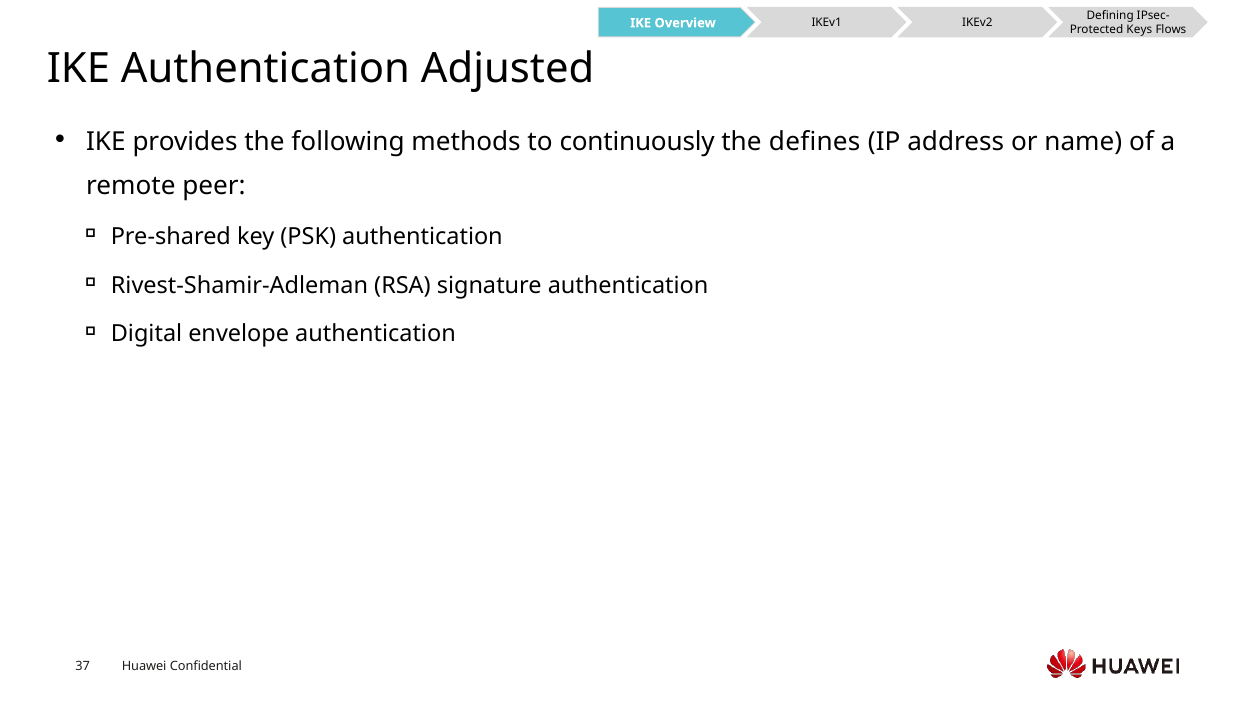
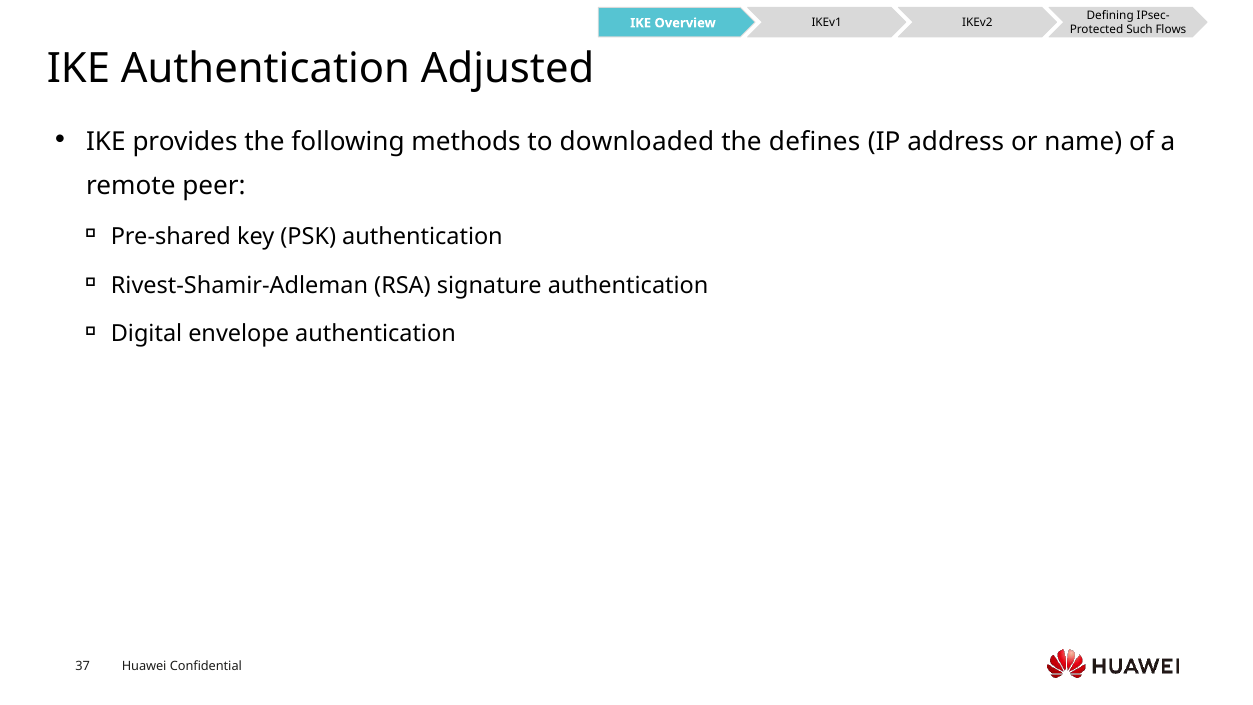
Keys: Keys -> Such
continuously: continuously -> downloaded
